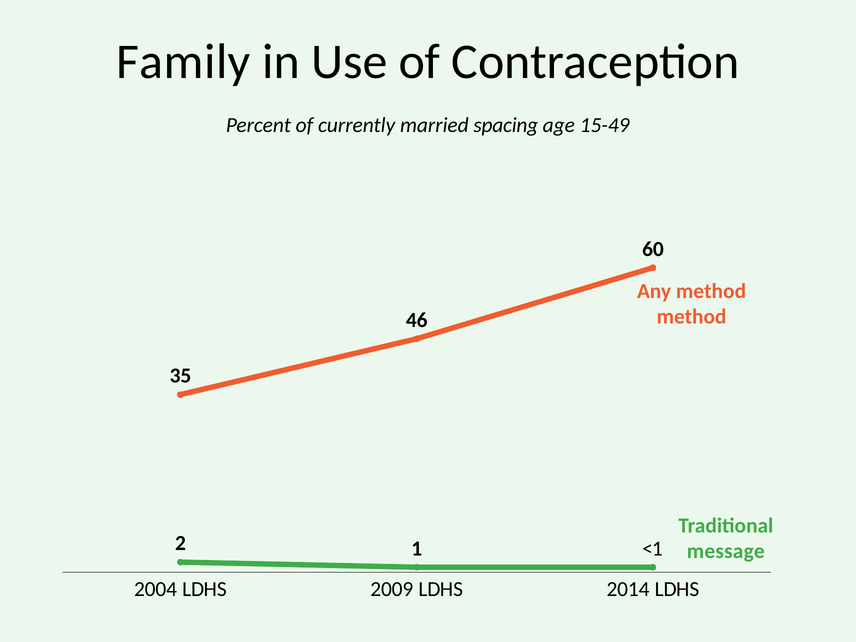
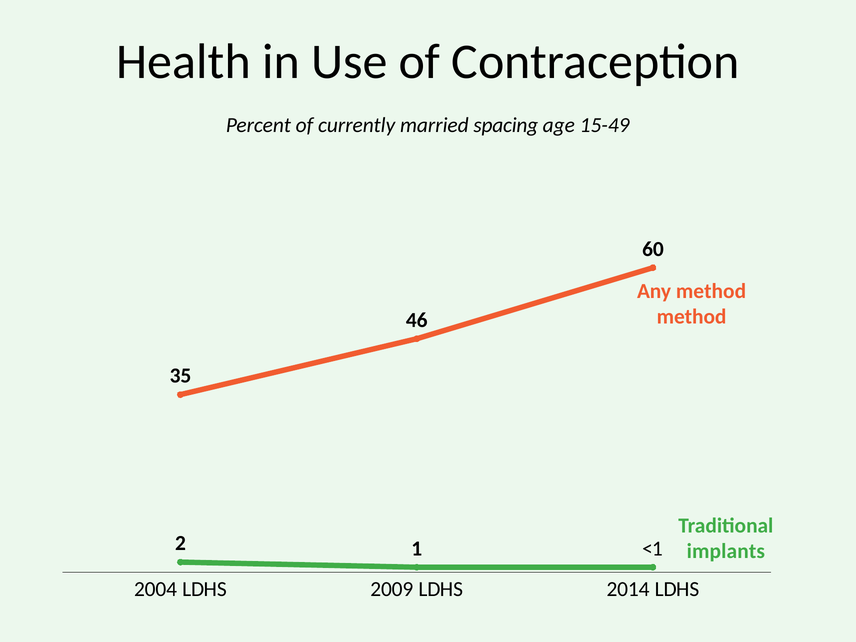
Family: Family -> Health
message: message -> implants
